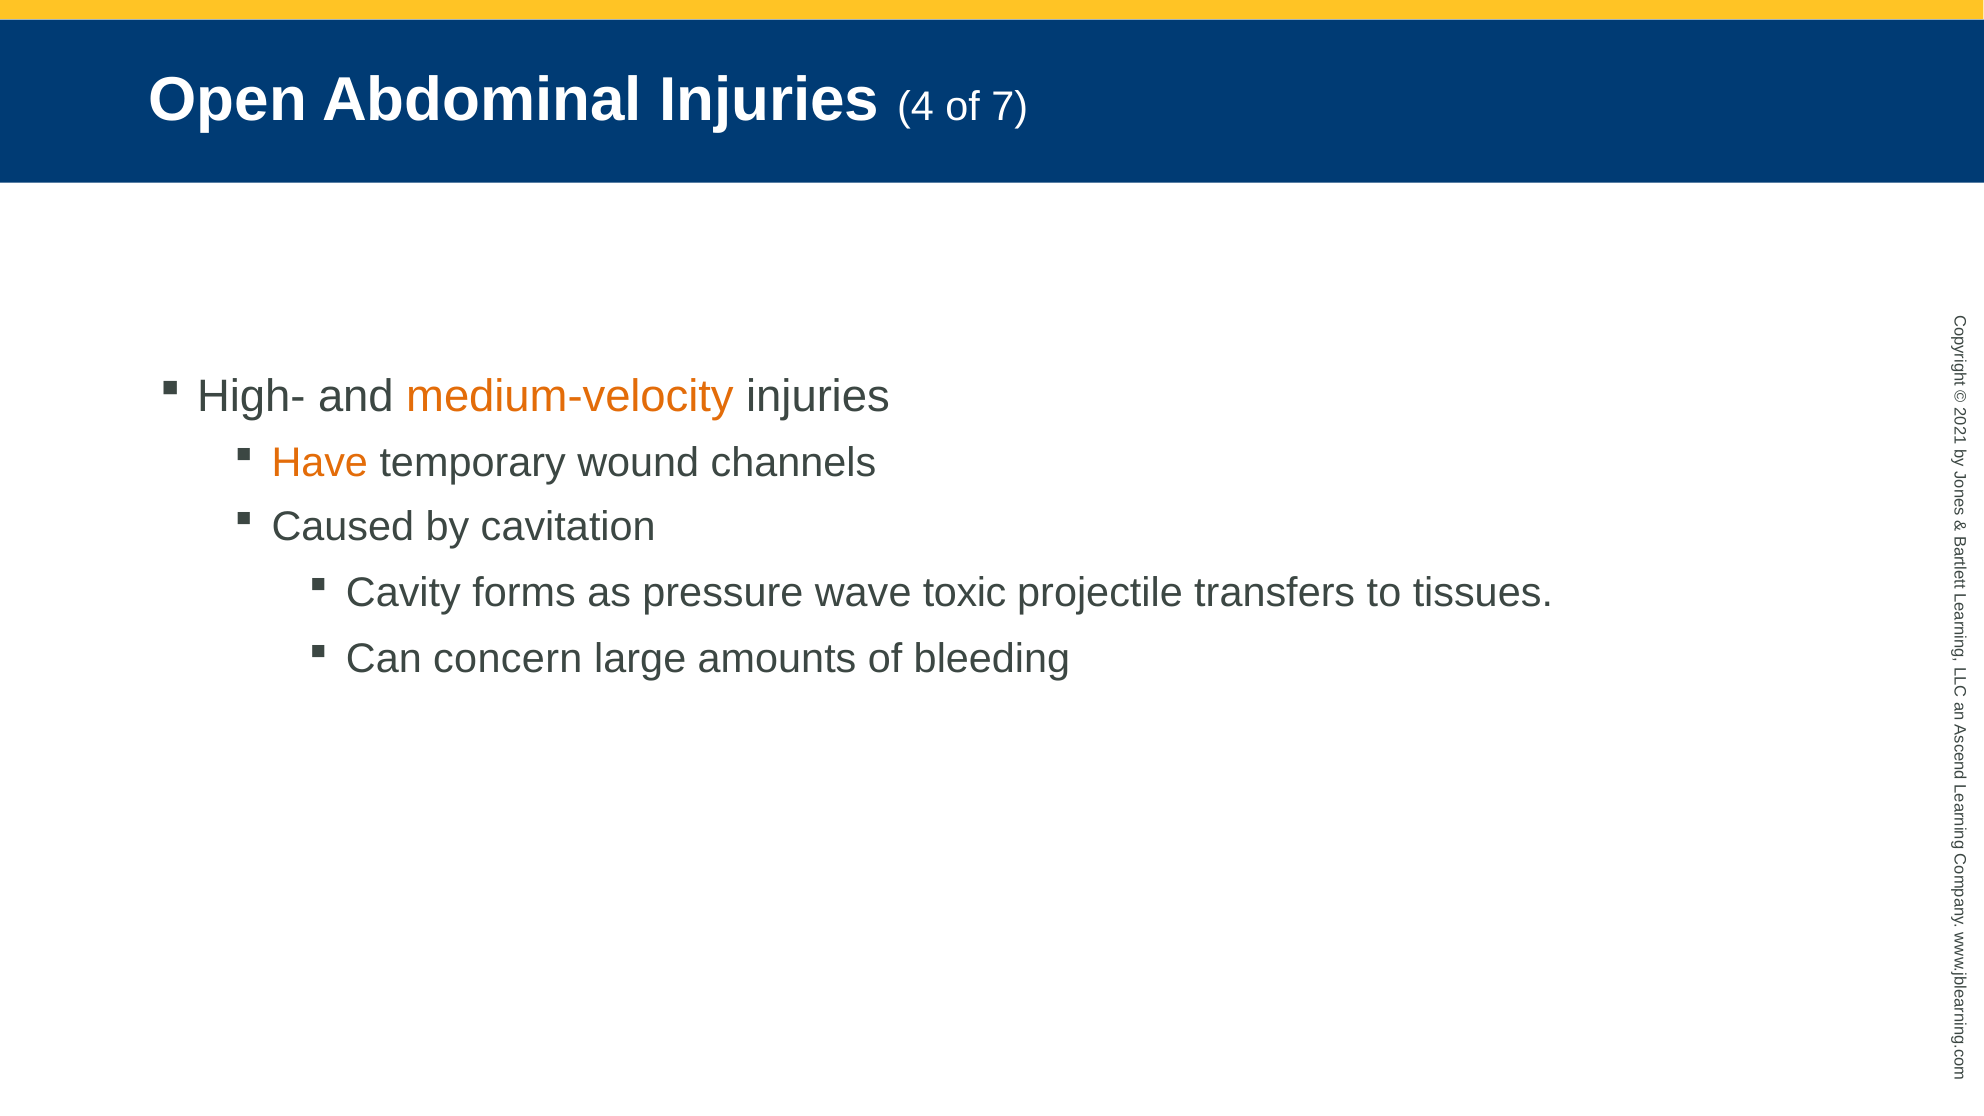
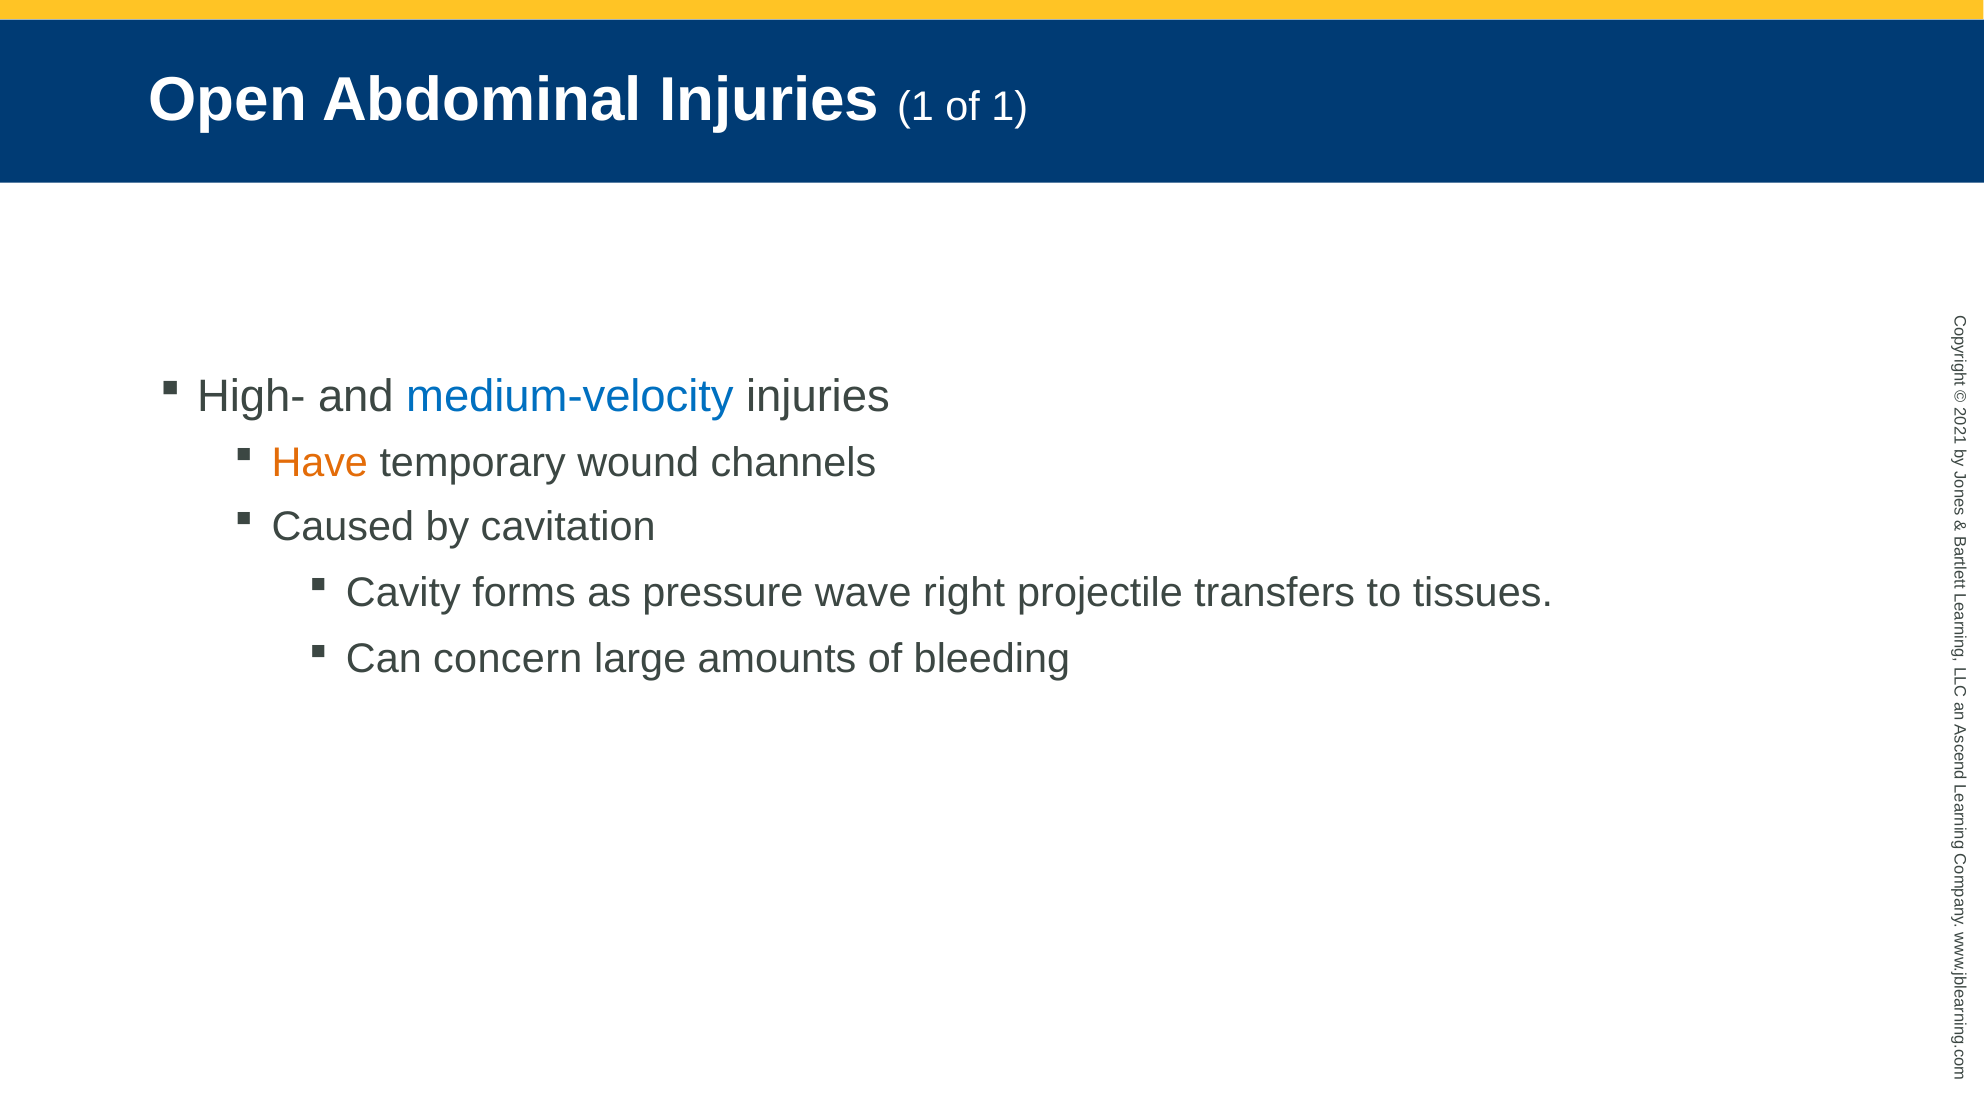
Injuries 4: 4 -> 1
of 7: 7 -> 1
medium-velocity colour: orange -> blue
toxic: toxic -> right
